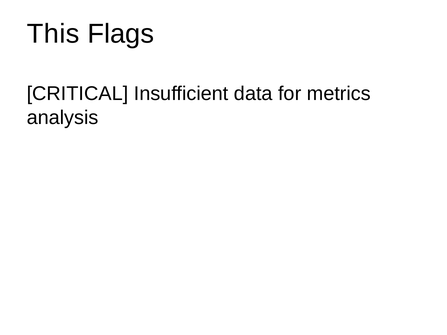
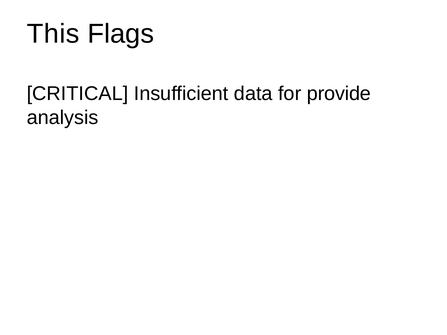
metrics: metrics -> provide
